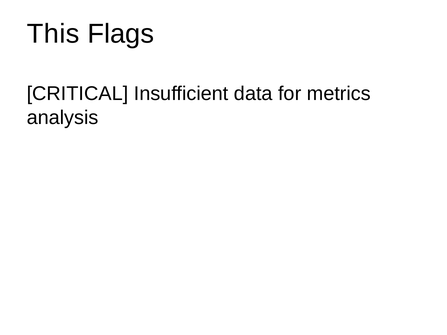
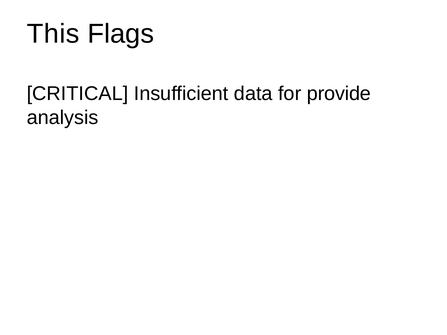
metrics: metrics -> provide
